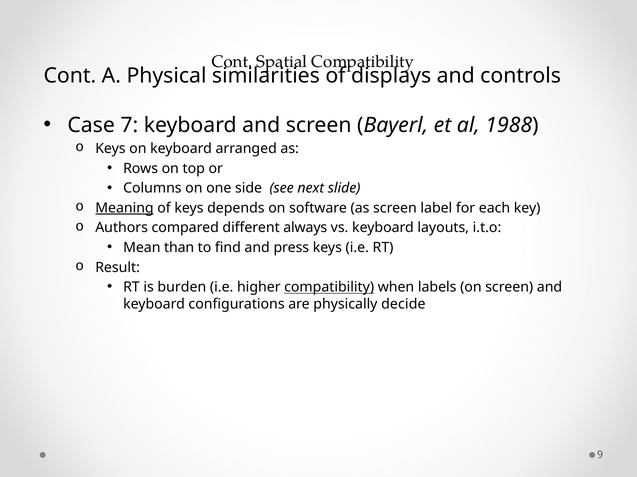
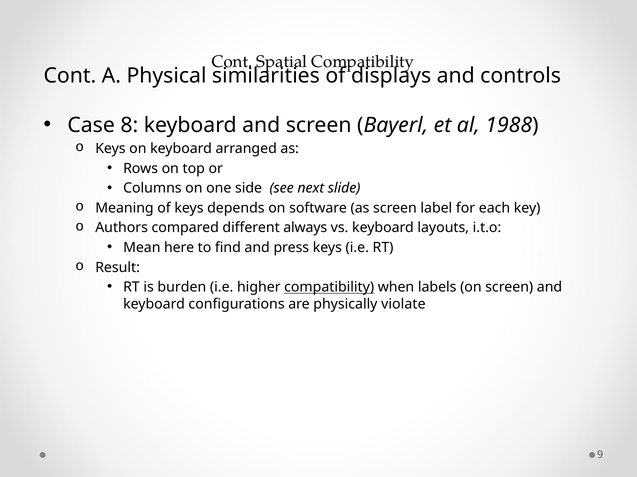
7: 7 -> 8
Meaning underline: present -> none
than: than -> here
decide: decide -> violate
